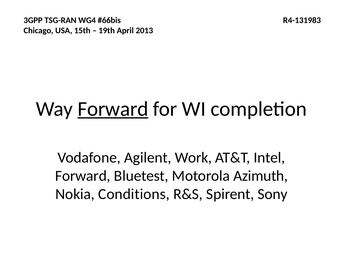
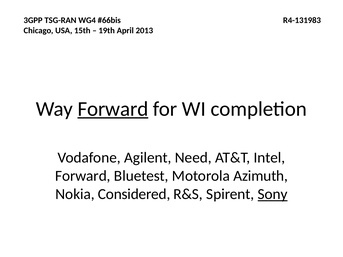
Work: Work -> Need
Conditions: Conditions -> Considered
Sony underline: none -> present
